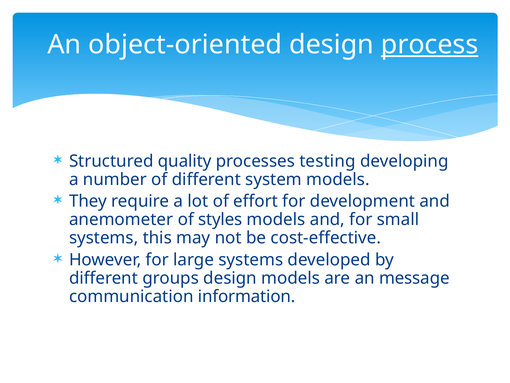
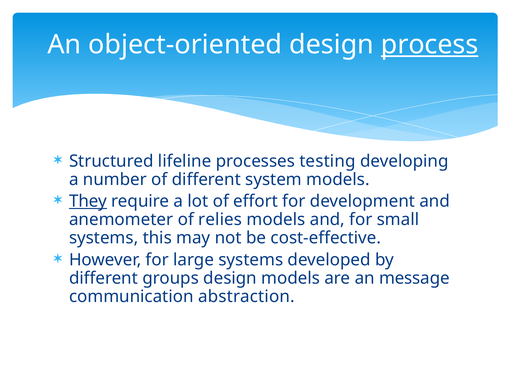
quality: quality -> lifeline
They underline: none -> present
styles: styles -> relies
information: information -> abstraction
